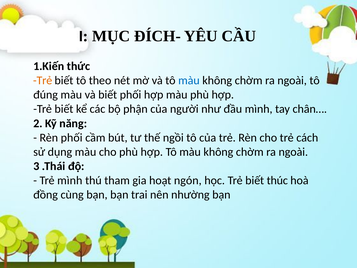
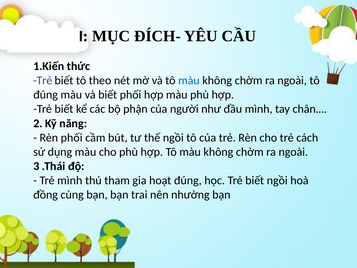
Trẻ at (43, 80) colour: orange -> purple
hoạt ngón: ngón -> đúng
biết thúc: thúc -> ngồi
